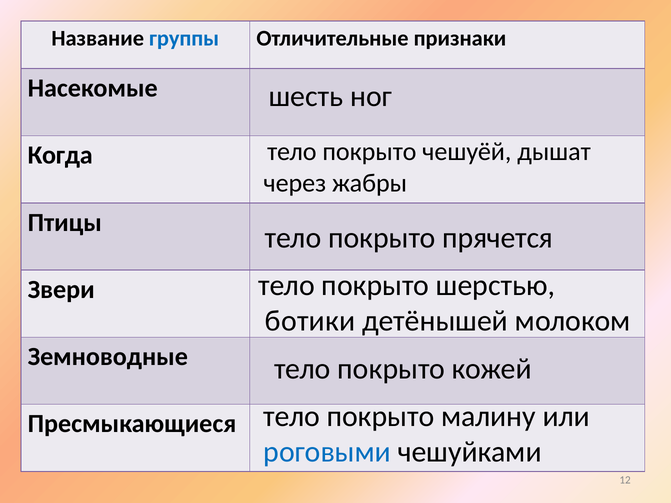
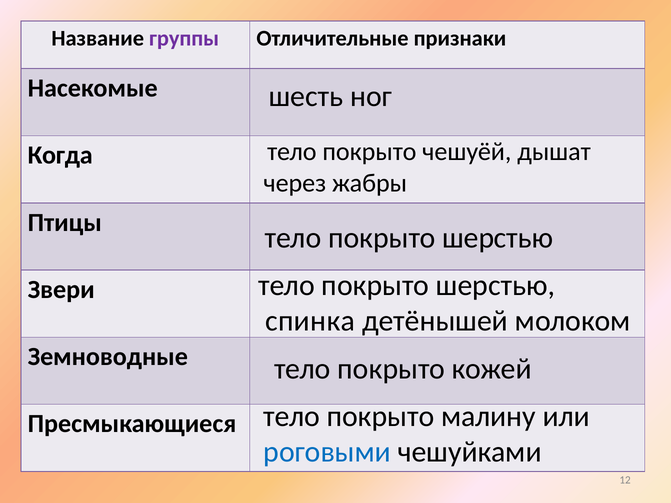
группы colour: blue -> purple
прячется at (498, 238): прячется -> шерстью
ботики: ботики -> спинка
